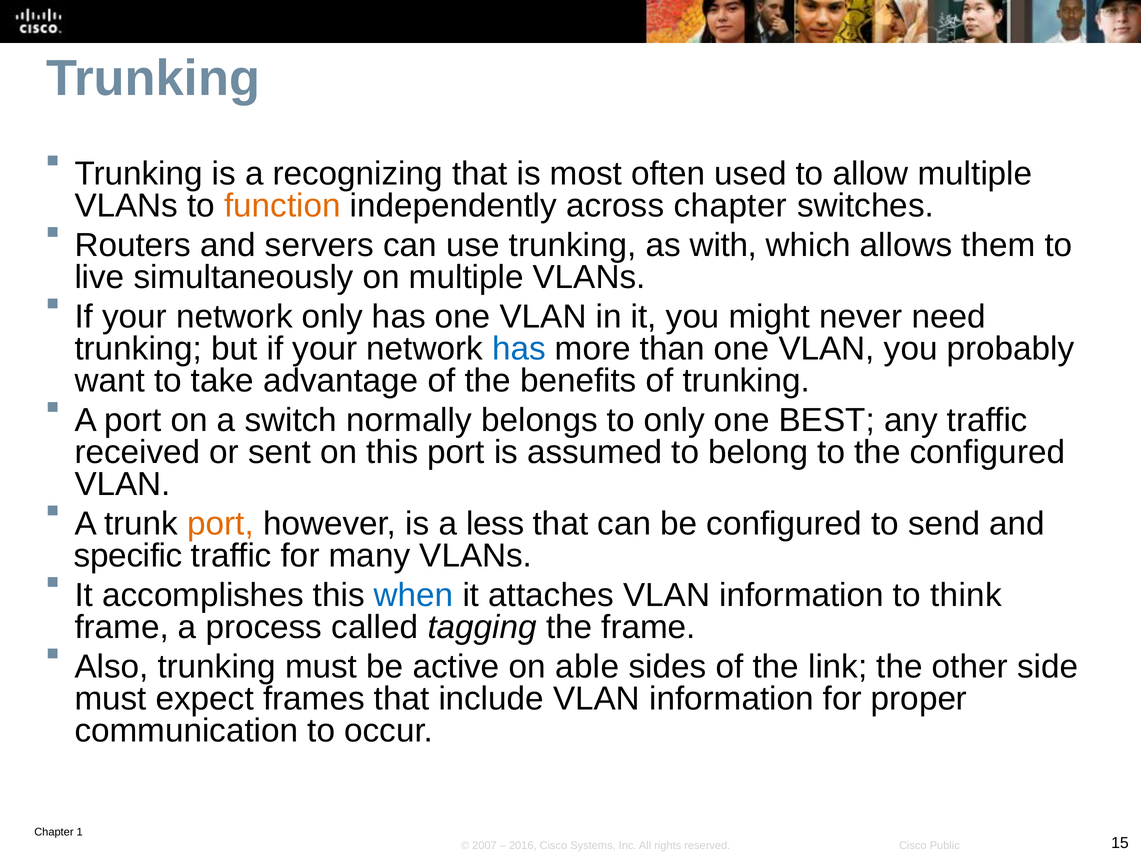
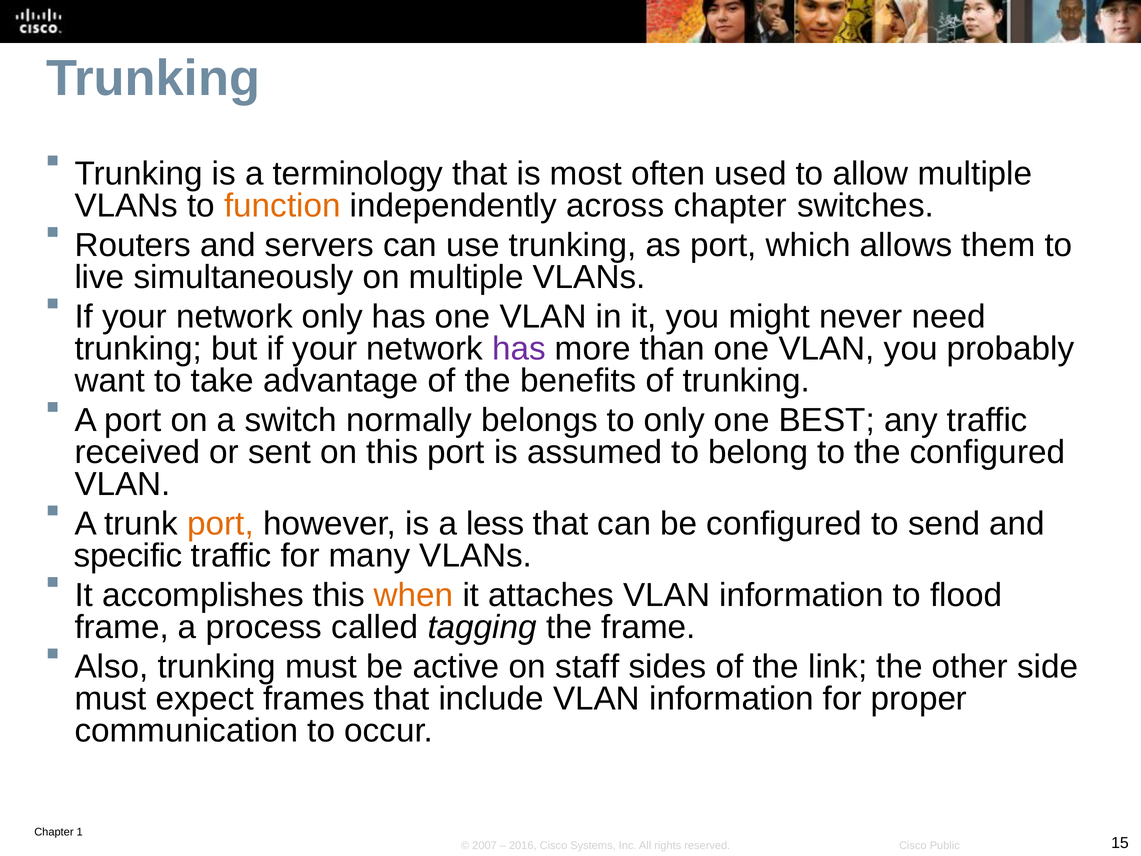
recognizing: recognizing -> terminology
as with: with -> port
has at (519, 349) colour: blue -> purple
when colour: blue -> orange
think: think -> flood
able: able -> staff
